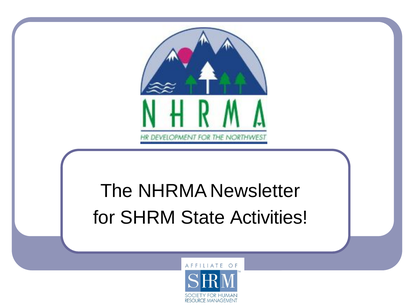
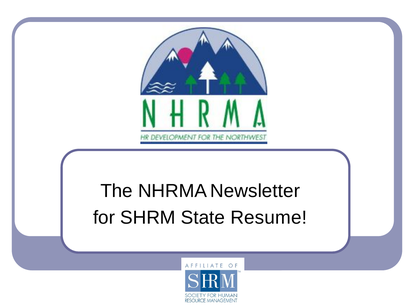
Activities: Activities -> Resume
